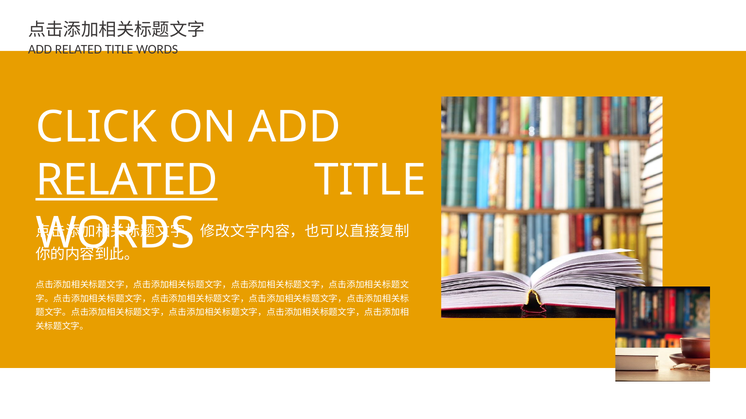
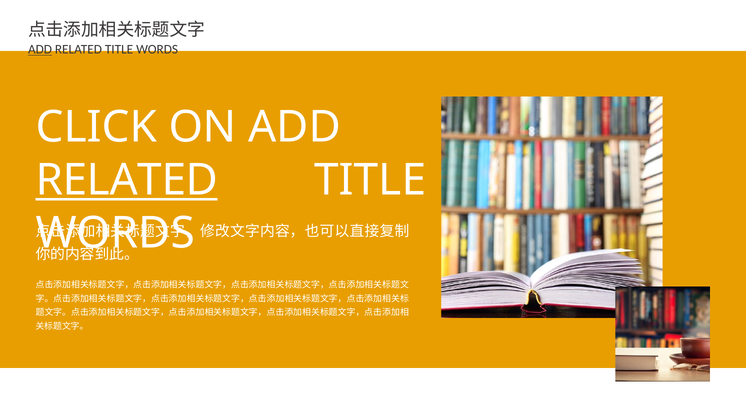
ADD at (40, 50) underline: none -> present
